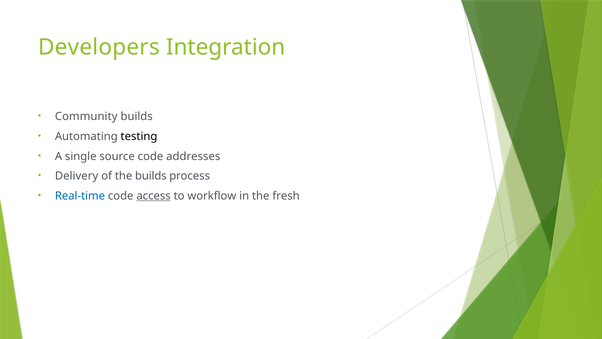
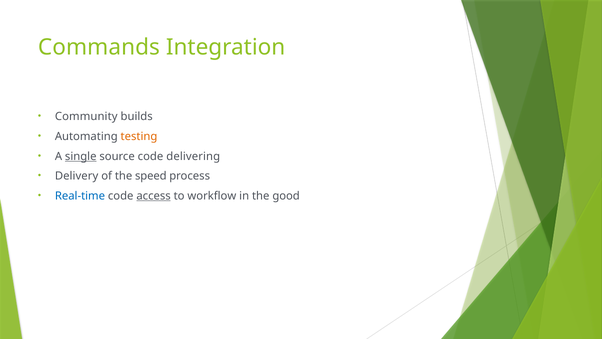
Developers: Developers -> Commands
testing colour: black -> orange
single underline: none -> present
addresses: addresses -> delivering
the builds: builds -> speed
fresh: fresh -> good
